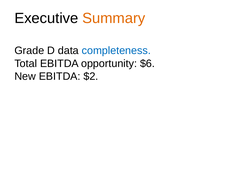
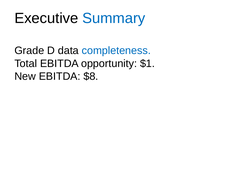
Summary colour: orange -> blue
$6: $6 -> $1
$2: $2 -> $8
